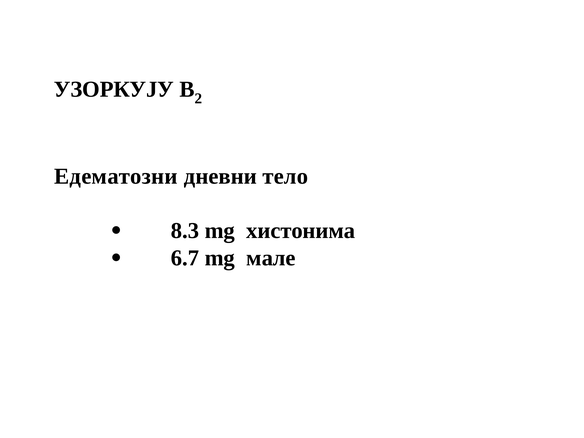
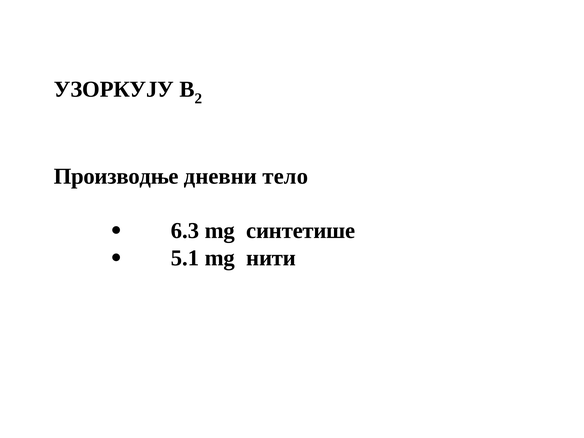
Едематозни: Едематозни -> Производње
8.3: 8.3 -> 6.3
хистонима: хистонима -> синтетише
6.7: 6.7 -> 5.1
мале: мале -> нити
